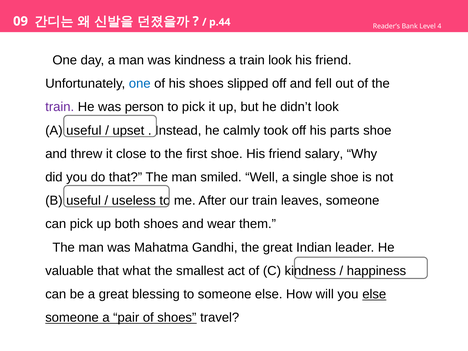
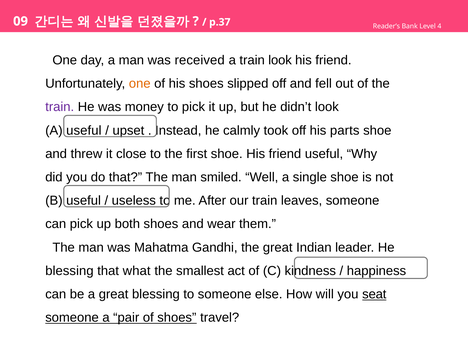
p.44: p.44 -> p.37
was kindness: kindness -> received
one at (140, 84) colour: blue -> orange
person: person -> money
friend salary: salary -> useful
valuable at (69, 271): valuable -> blessing
you else: else -> seat
